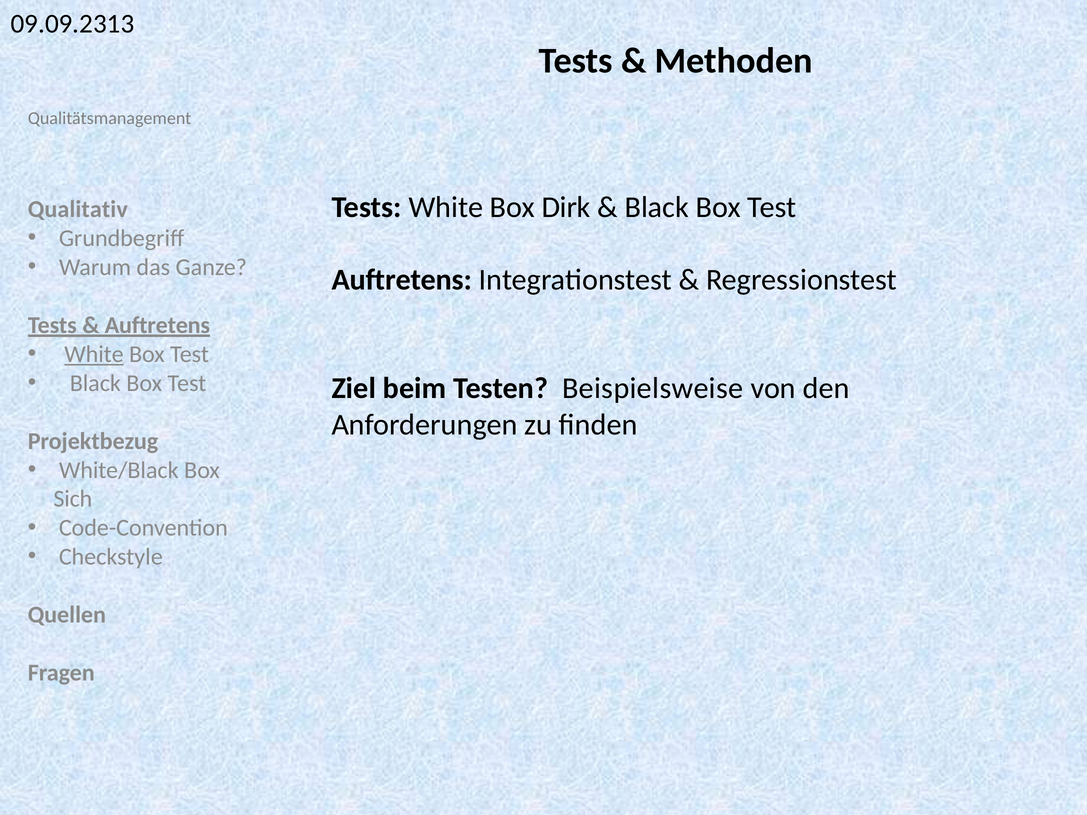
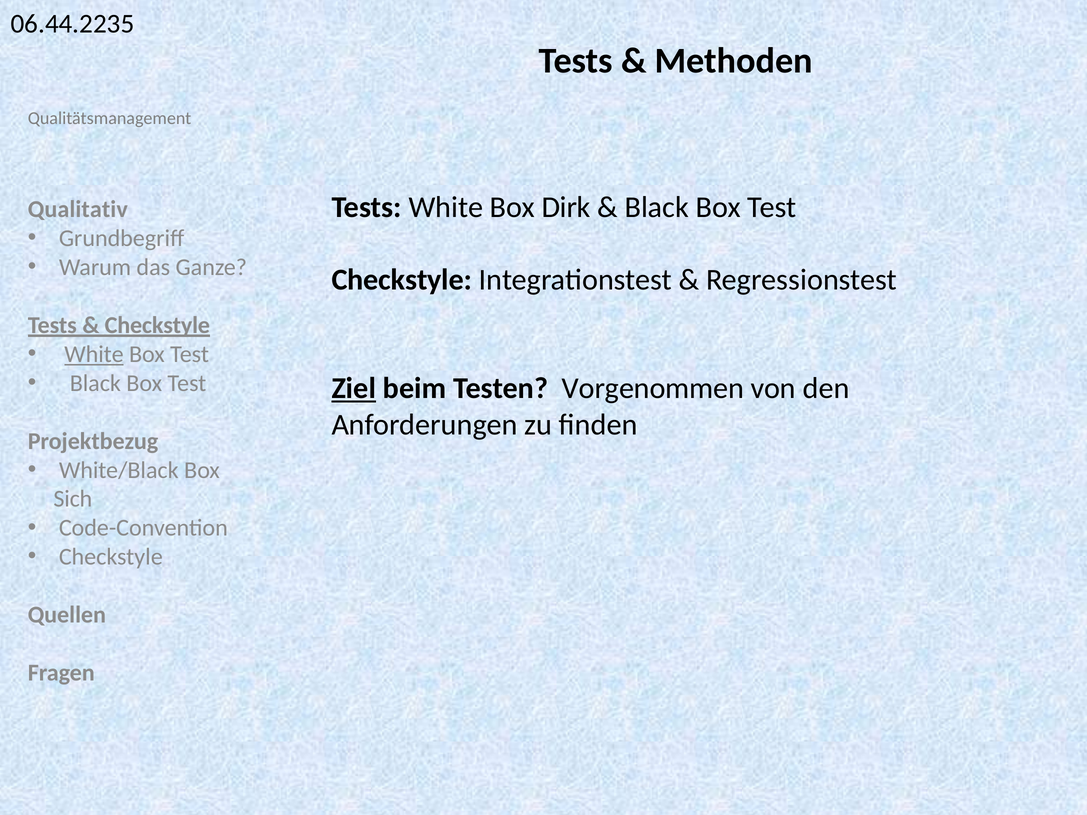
09.09.2313: 09.09.2313 -> 06.44.2235
Auftretens at (402, 280): Auftretens -> Checkstyle
Auftretens at (157, 325): Auftretens -> Checkstyle
Ziel underline: none -> present
Beispielsweise: Beispielsweise -> Vorgenommen
